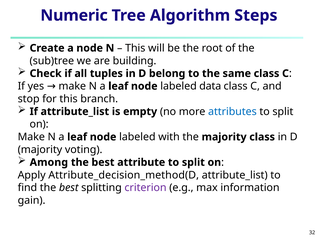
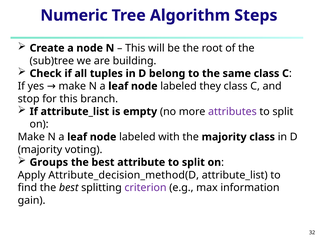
data: data -> they
attributes colour: blue -> purple
Among: Among -> Groups
